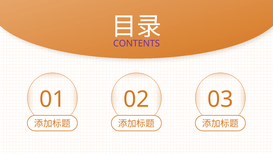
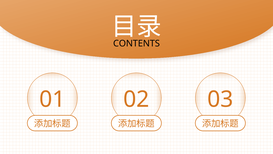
CONTENTS colour: purple -> black
